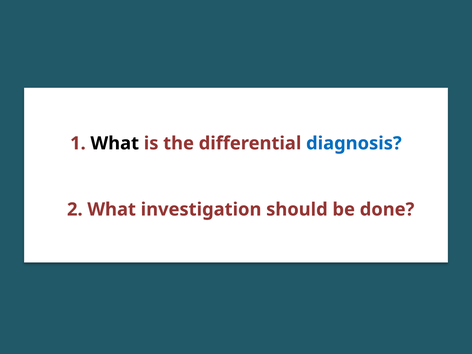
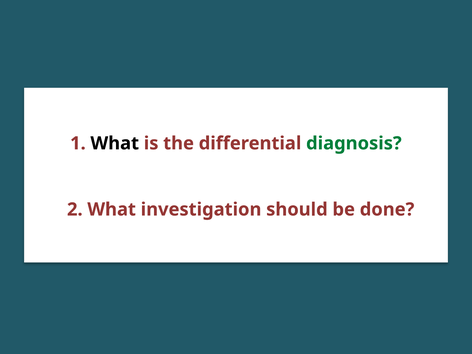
diagnosis colour: blue -> green
